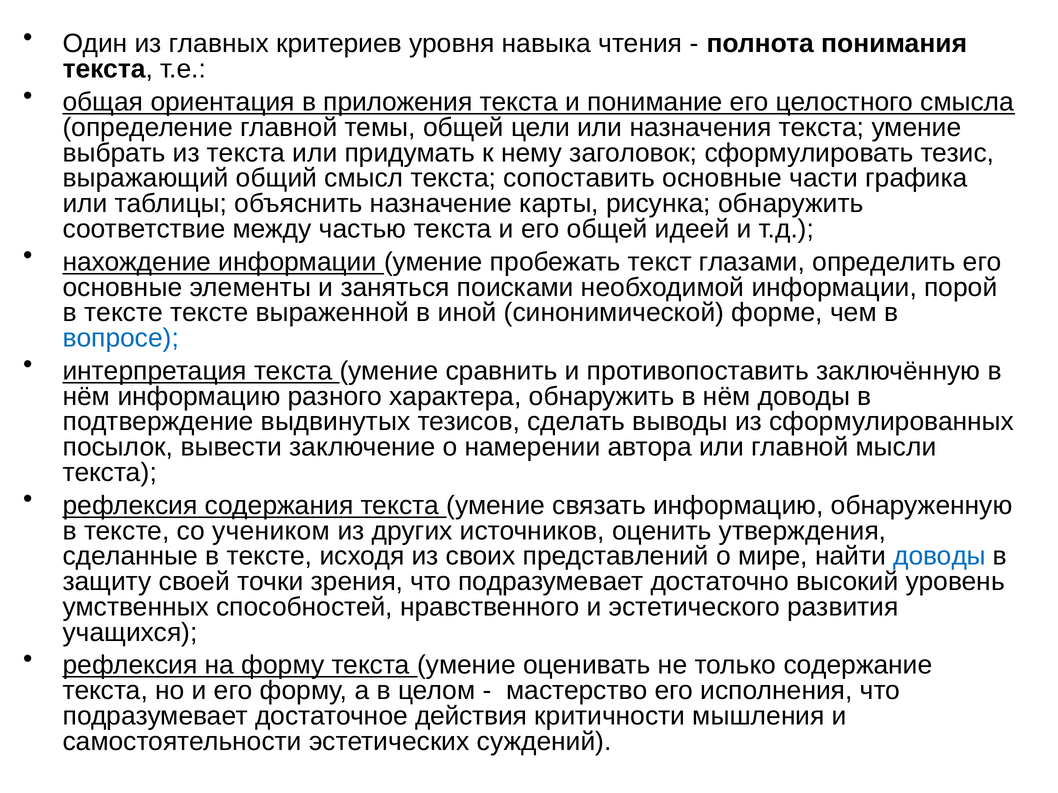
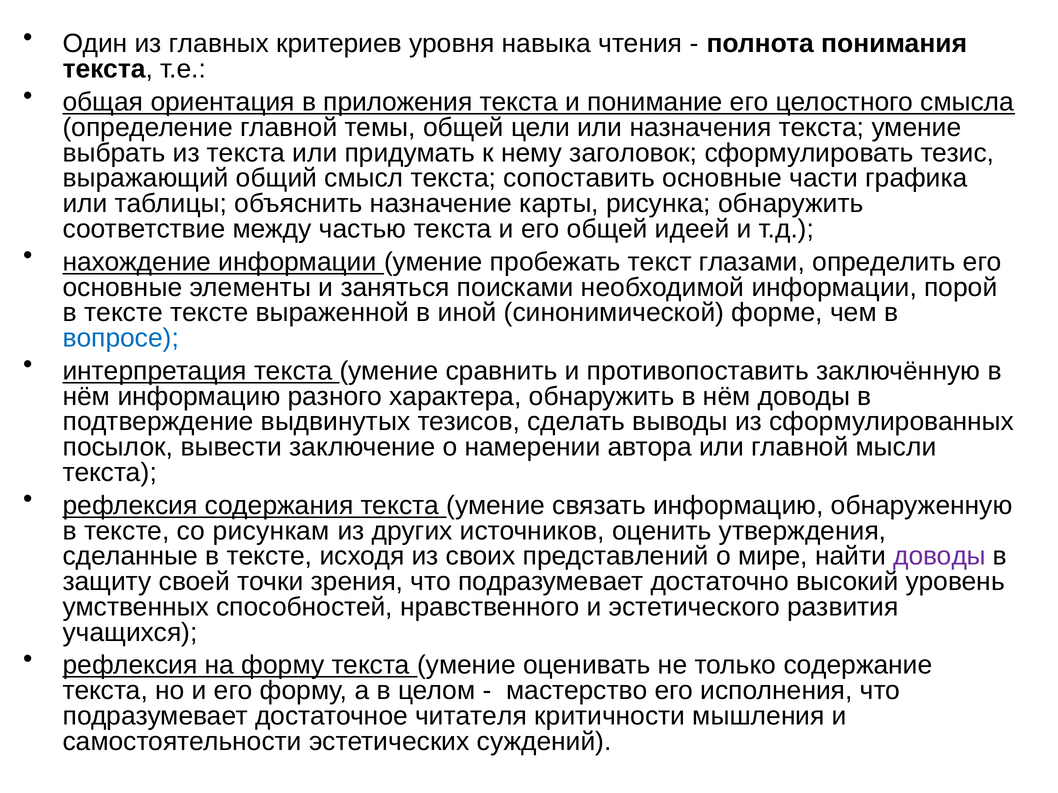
учеником: учеником -> рисункам
доводы at (940, 557) colour: blue -> purple
действия: действия -> читателя
